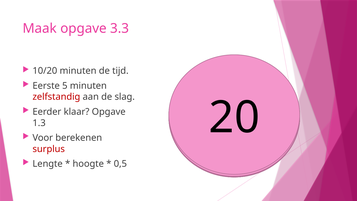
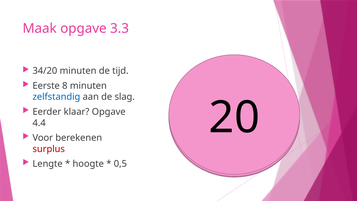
10/20: 10/20 -> 34/20
5: 5 -> 8
zelfstandig colour: red -> blue
1.3: 1.3 -> 4.4
